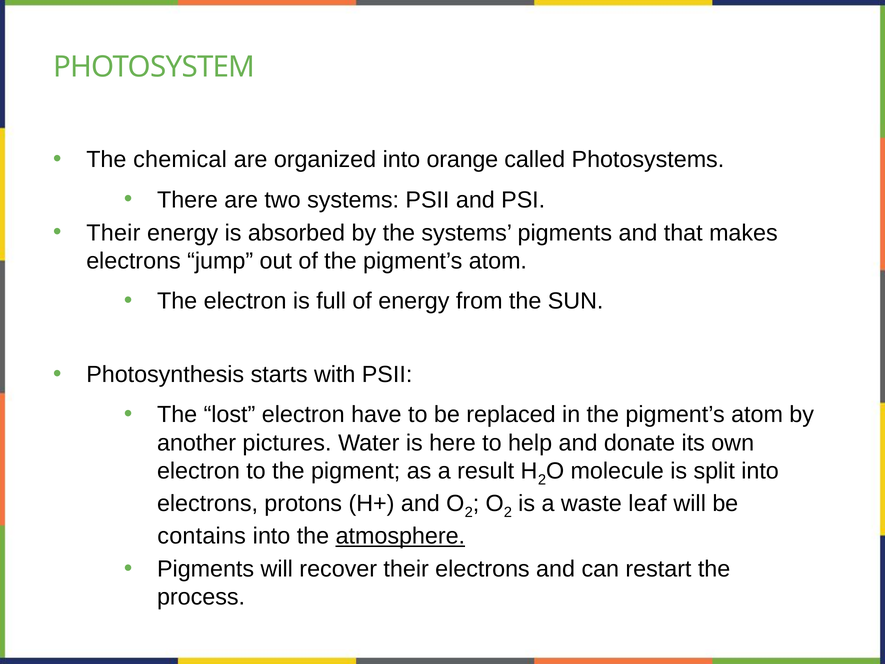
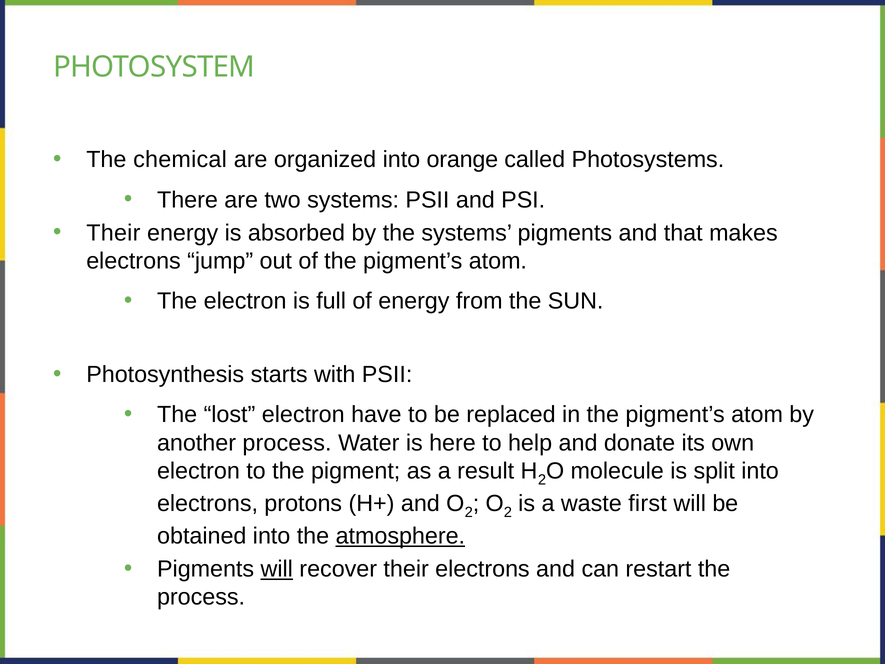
another pictures: pictures -> process
leaf: leaf -> first
contains: contains -> obtained
will at (277, 569) underline: none -> present
